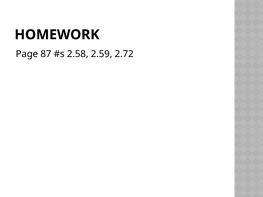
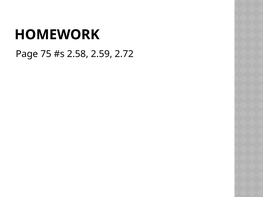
87: 87 -> 75
